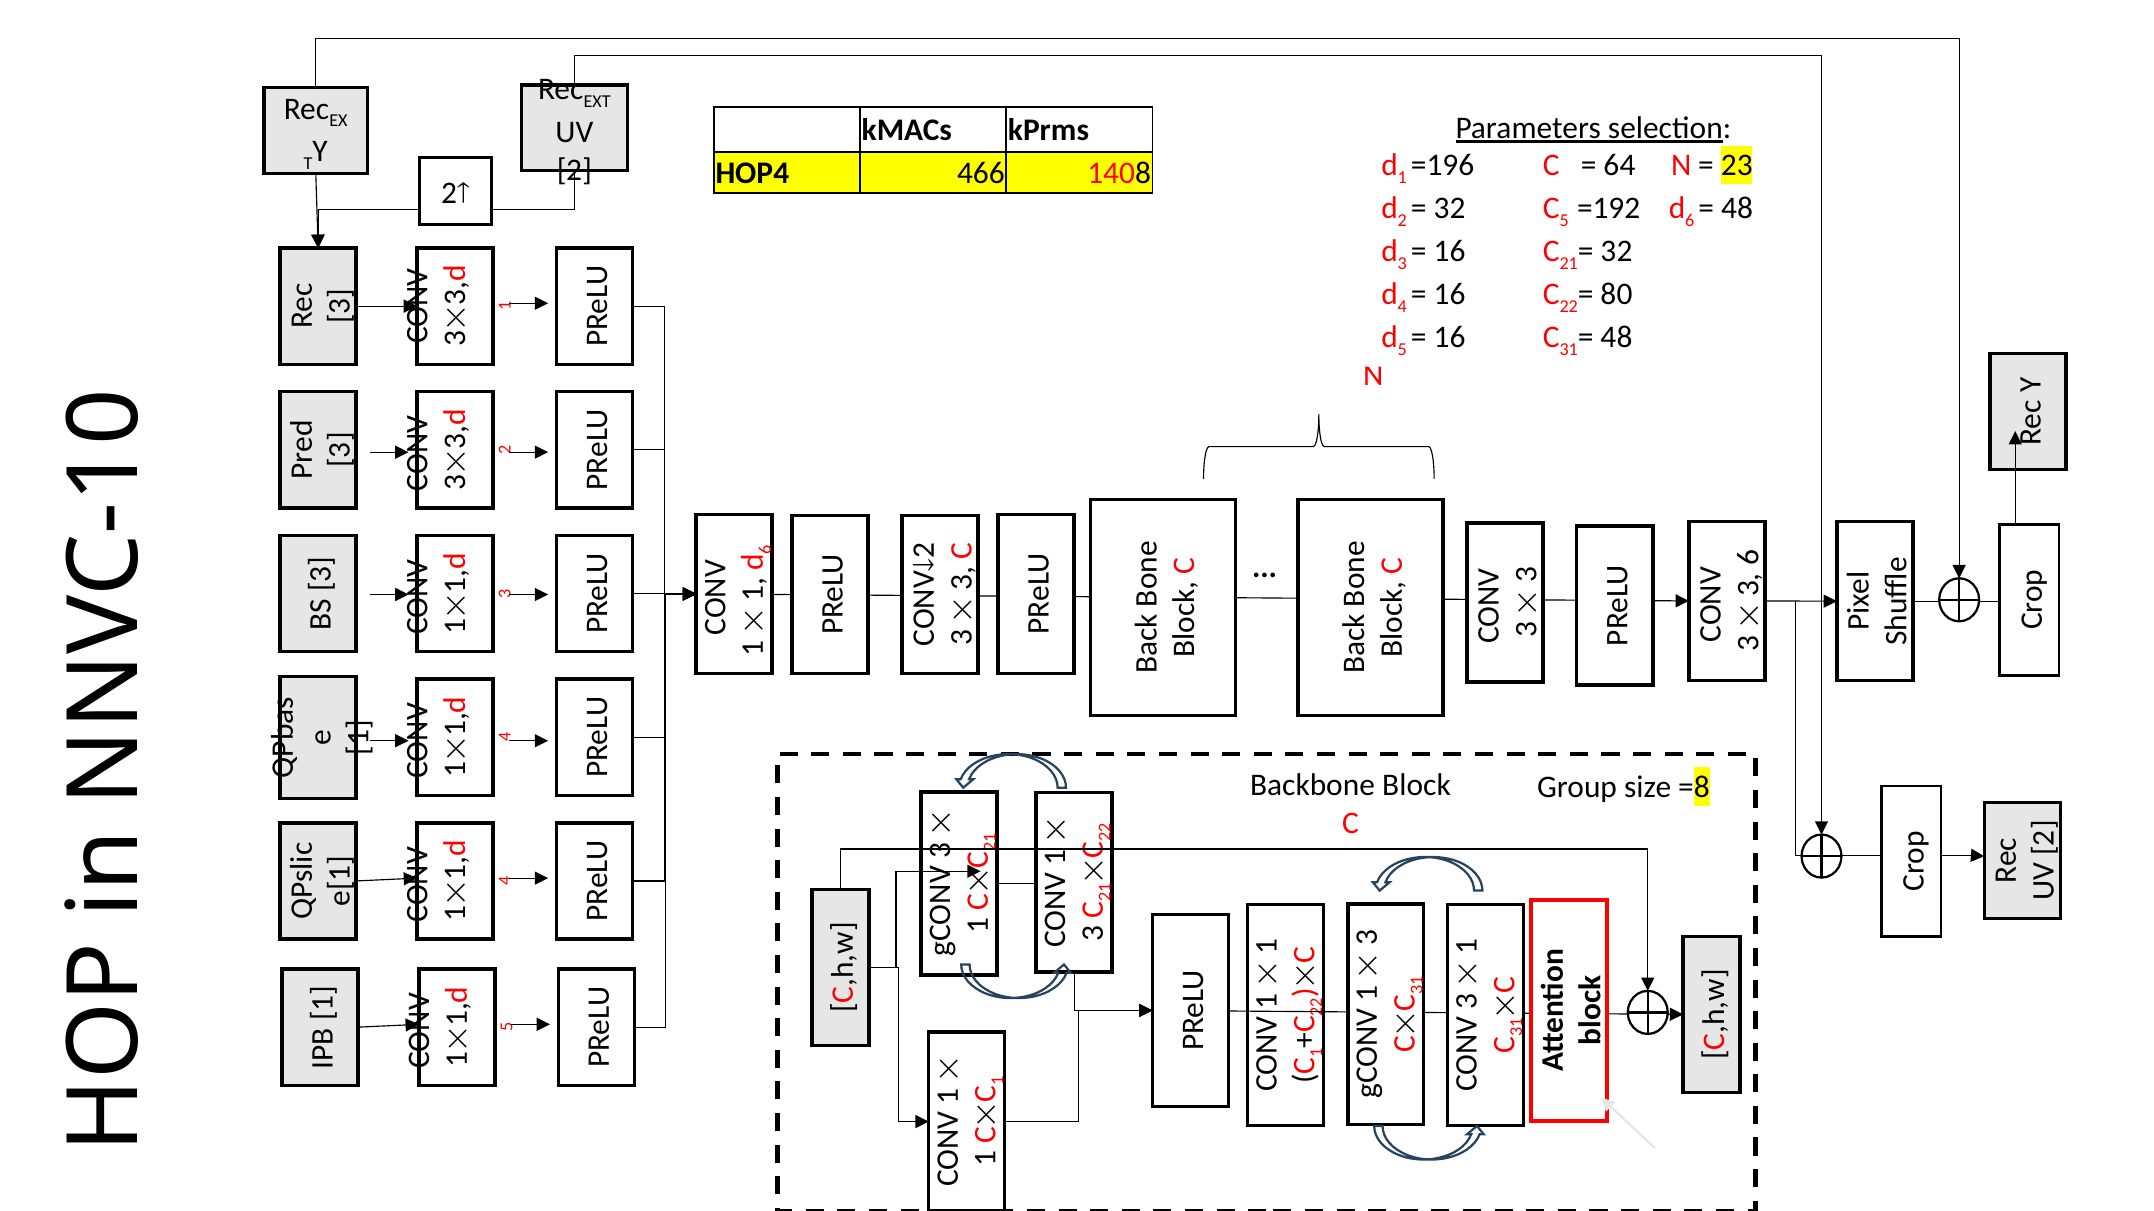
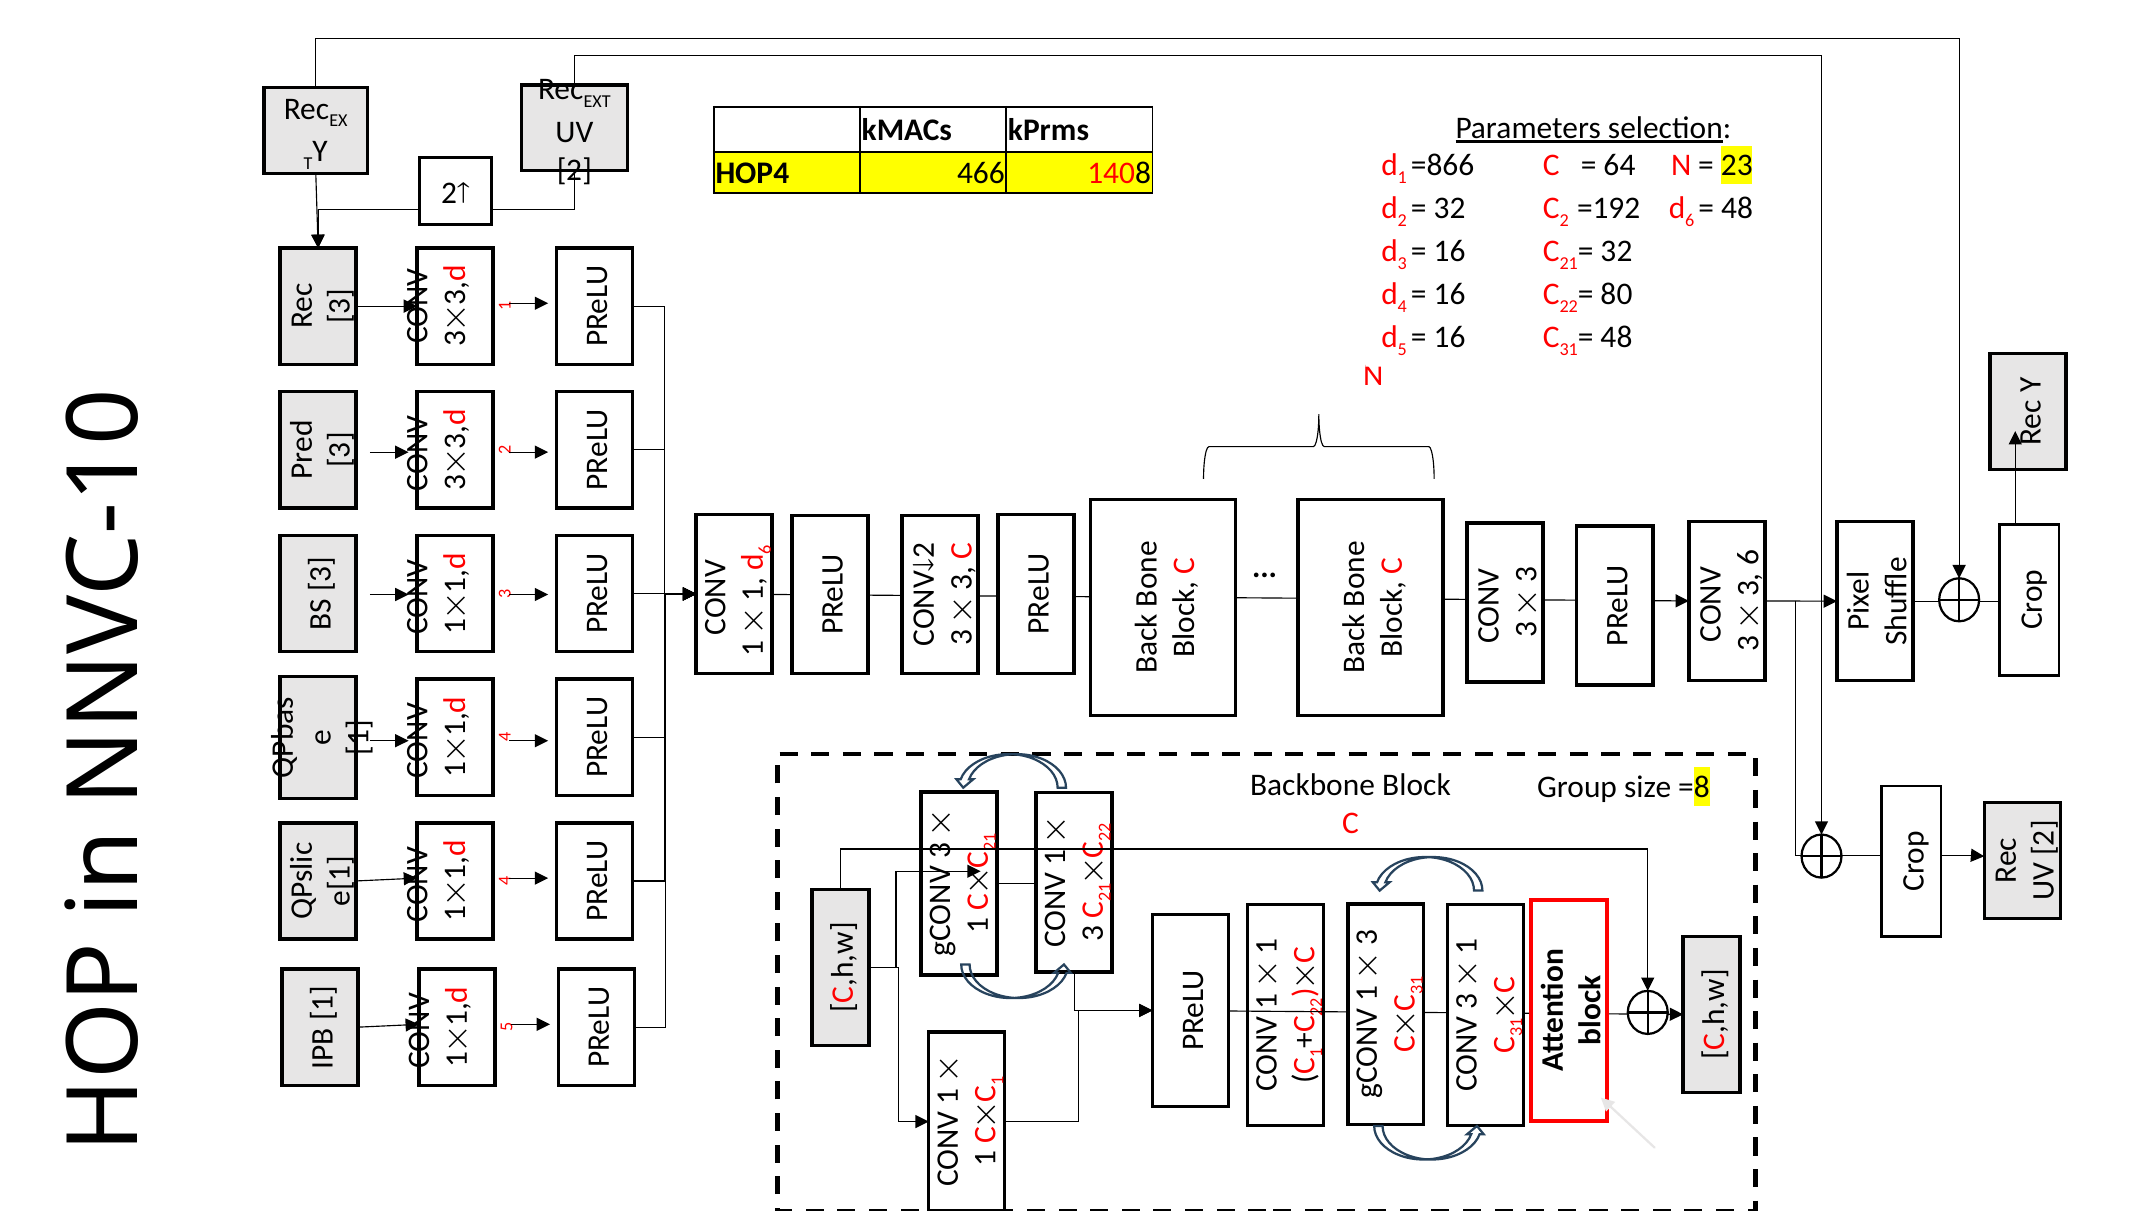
=196: =196 -> =866
32 C 5: 5 -> 2
